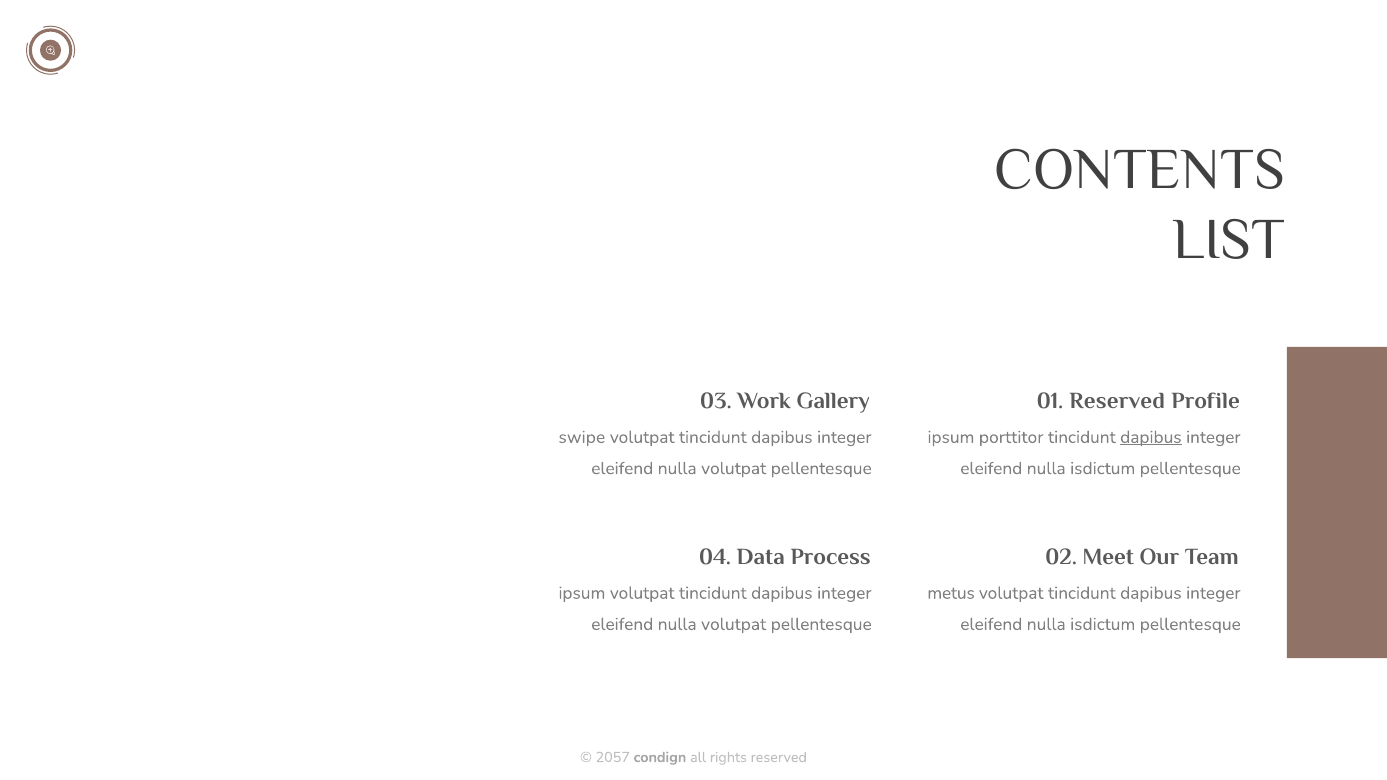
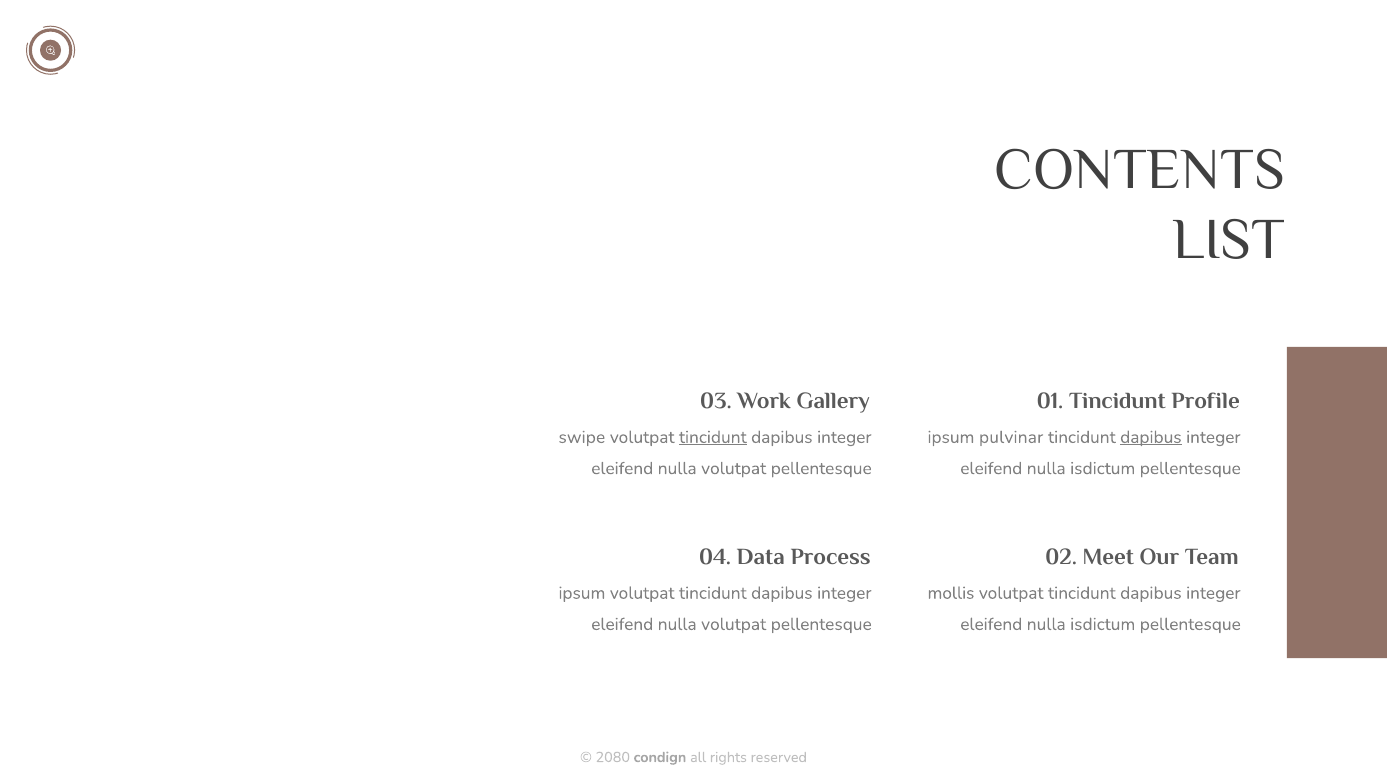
01 Reserved: Reserved -> Tincidunt
tincidunt at (713, 437) underline: none -> present
porttitor: porttitor -> pulvinar
metus: metus -> mollis
2057: 2057 -> 2080
